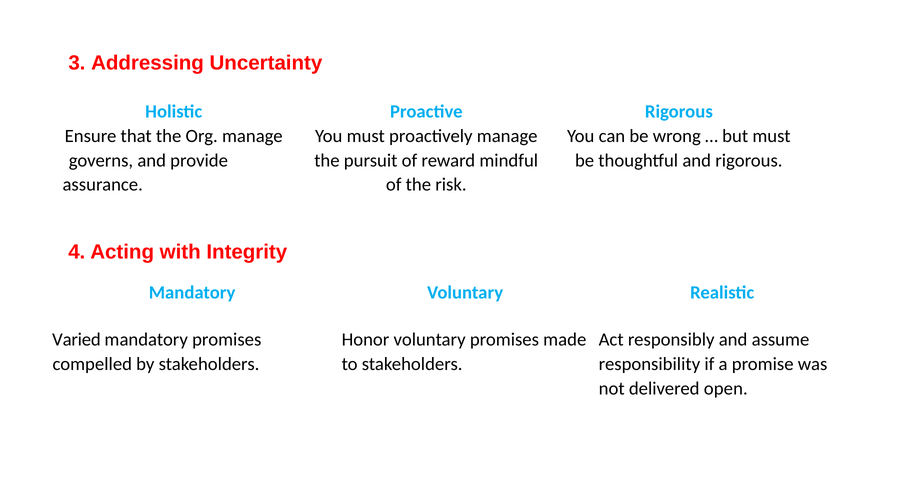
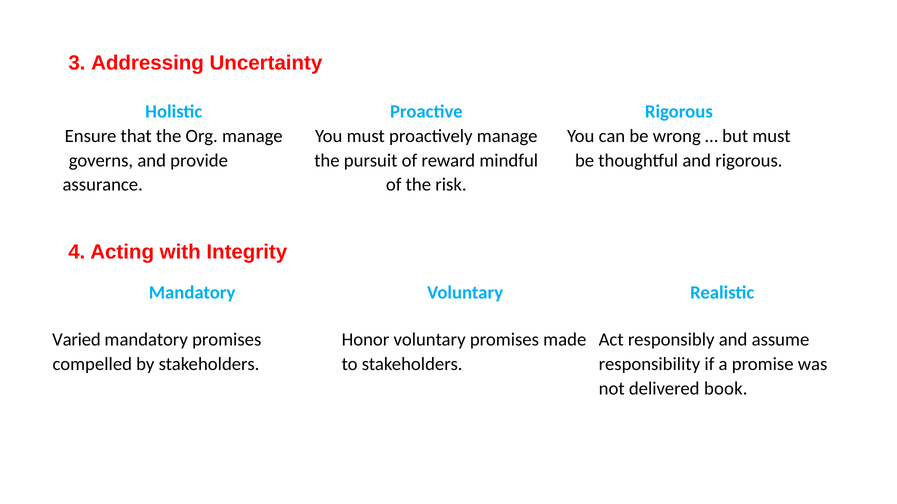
open: open -> book
